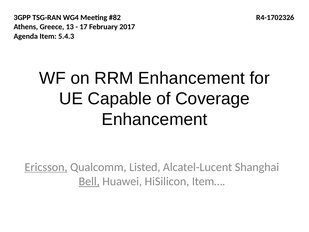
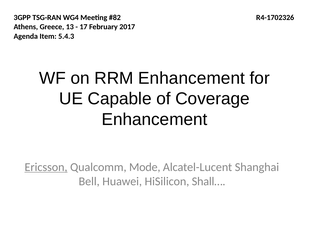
Listed: Listed -> Mode
Bell underline: present -> none
Item…: Item… -> Shall…
